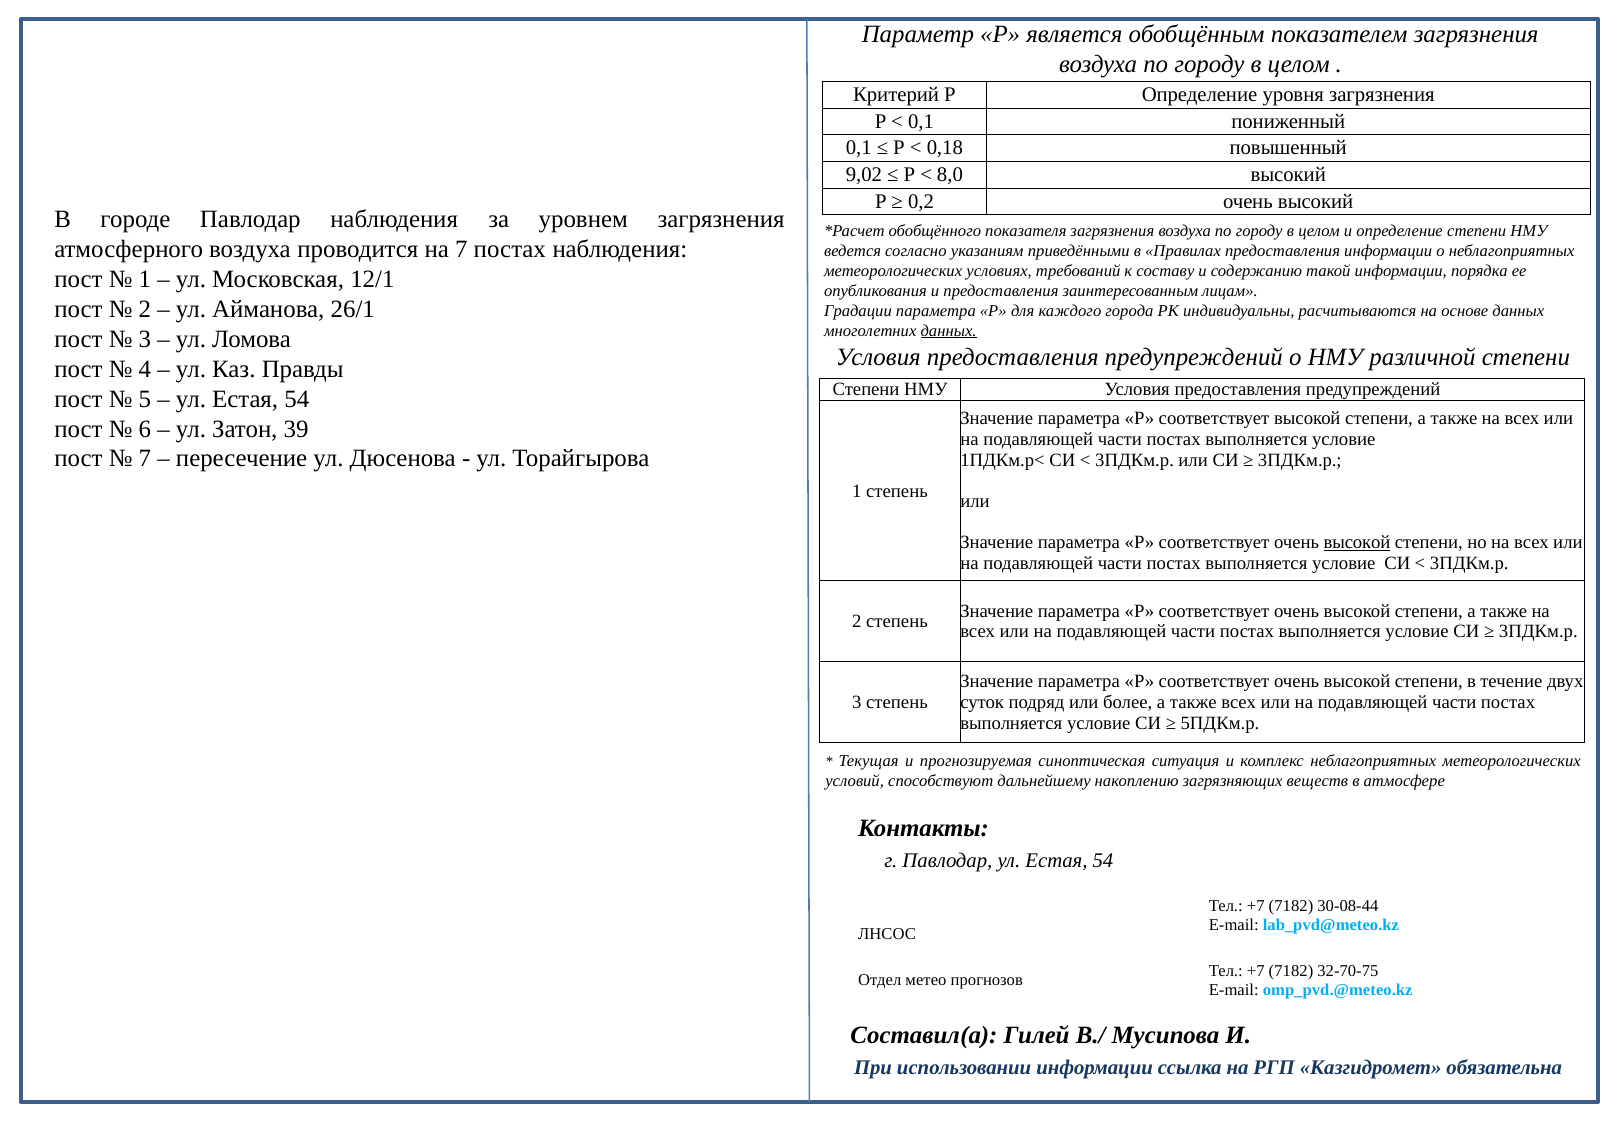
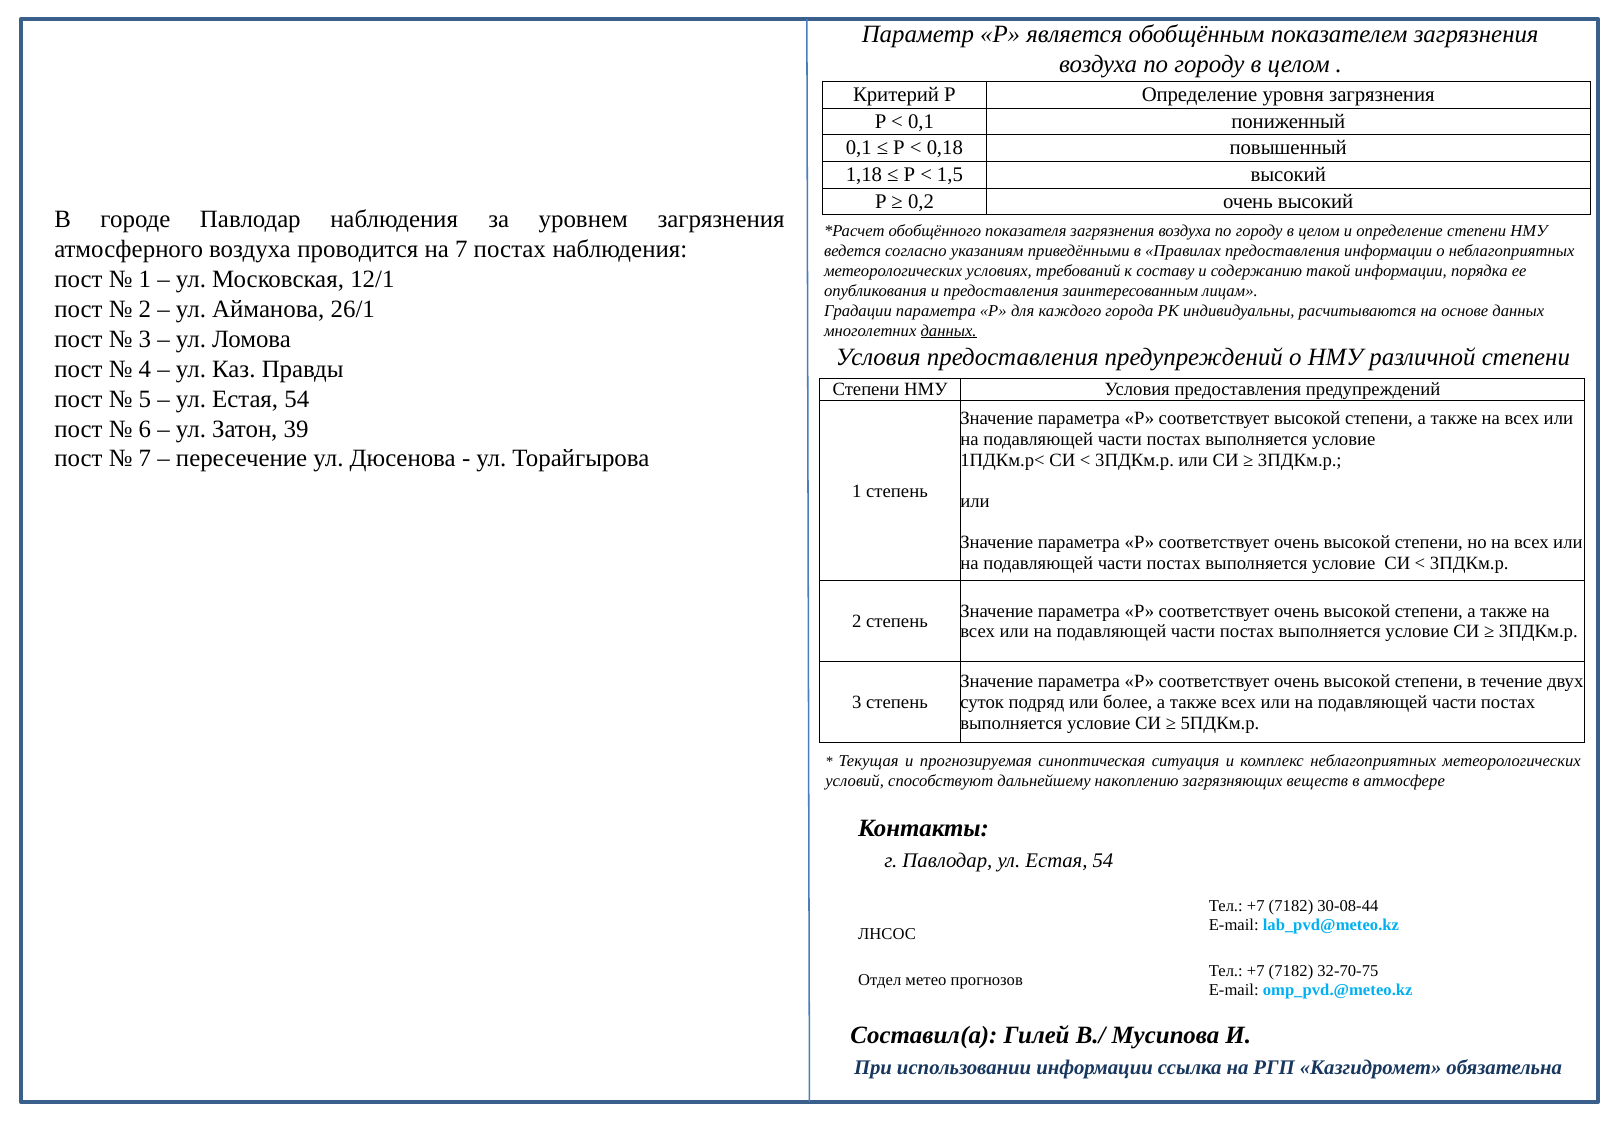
9,02: 9,02 -> 1,18
8,0: 8,0 -> 1,5
высокой at (1357, 543) underline: present -> none
